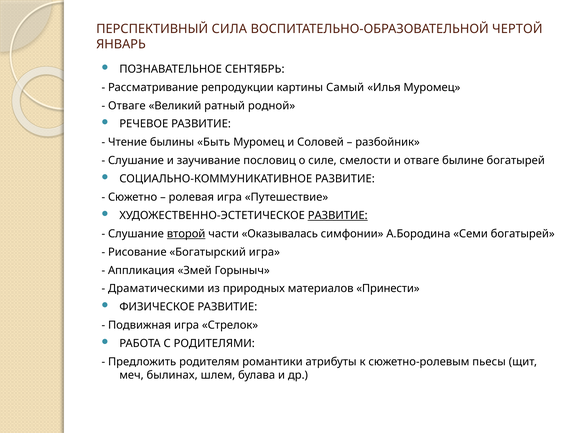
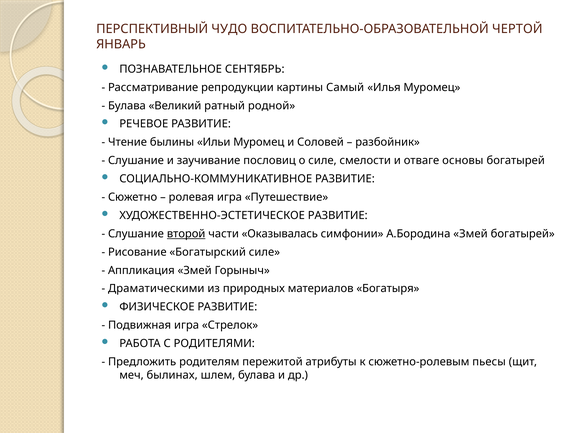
СИЛА: СИЛА -> ЧУДО
Отваге at (127, 106): Отваге -> Булава
Быть: Быть -> Ильи
былине: былине -> основы
РАЗВИТИЕ at (338, 215) underline: present -> none
А.Бородина Семи: Семи -> Змей
Богатырский игра: игра -> силе
Принести: Принести -> Богатыря
романтики: романтики -> пережитой
